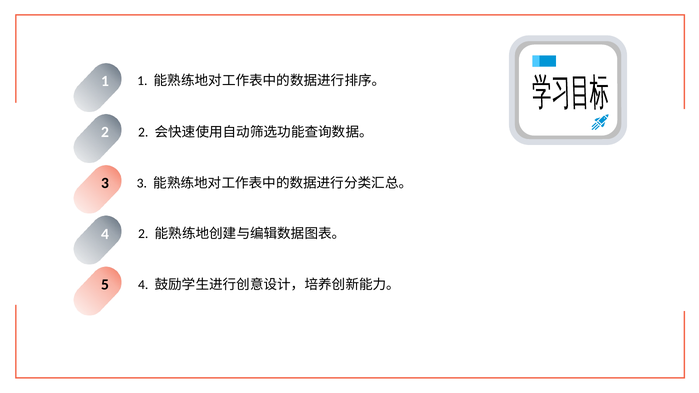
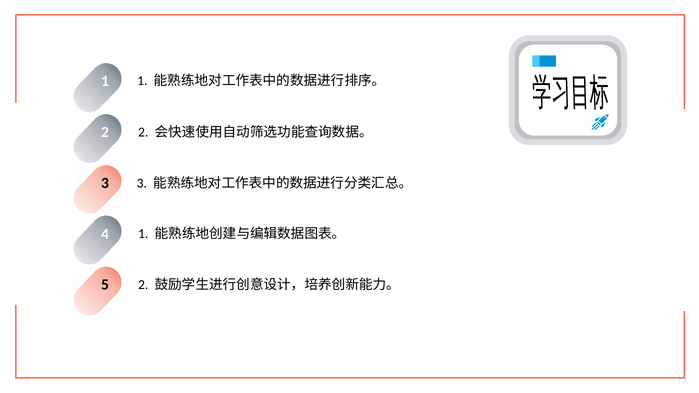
4 2: 2 -> 1
5 4: 4 -> 2
